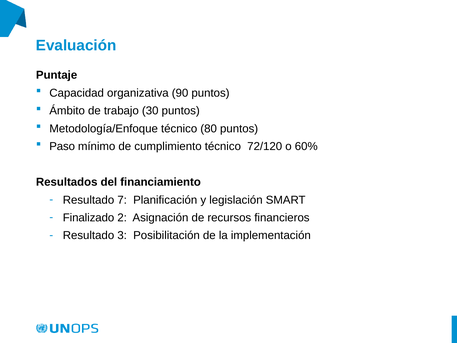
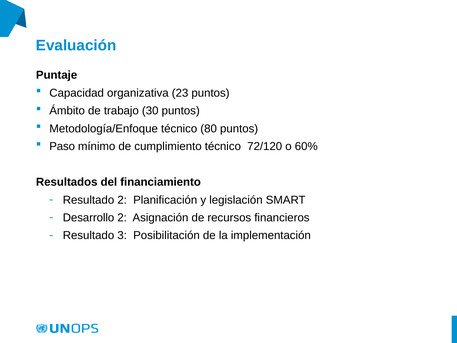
90: 90 -> 23
Resultado 7: 7 -> 2
Finalizado: Finalizado -> Desarrollo
